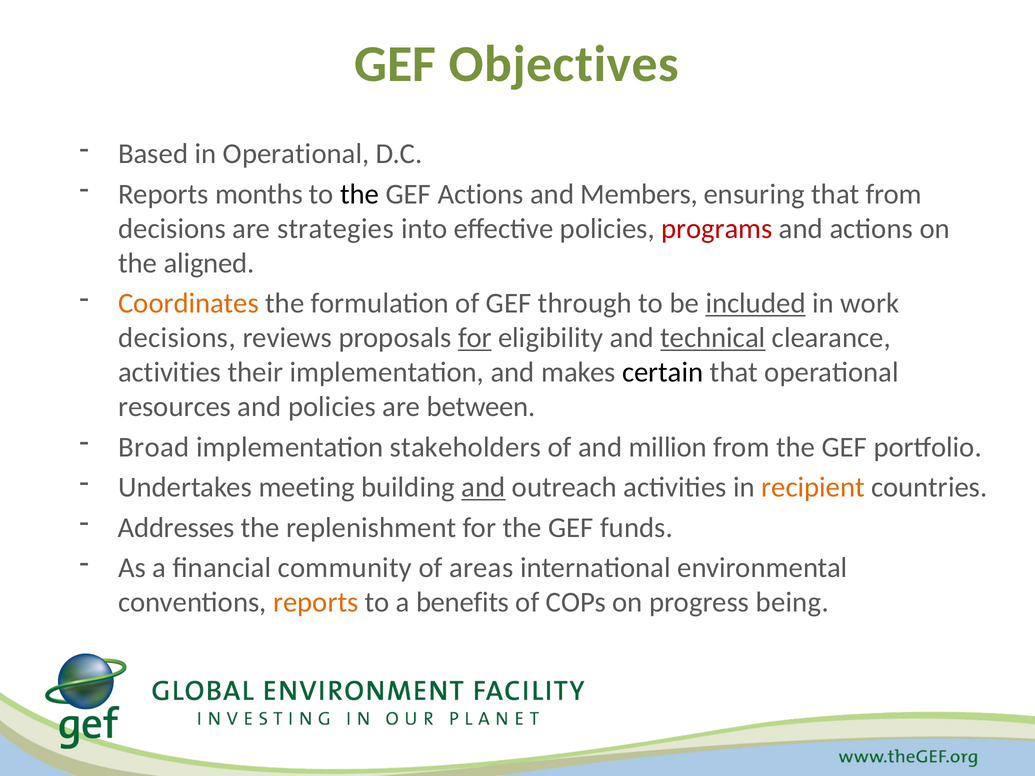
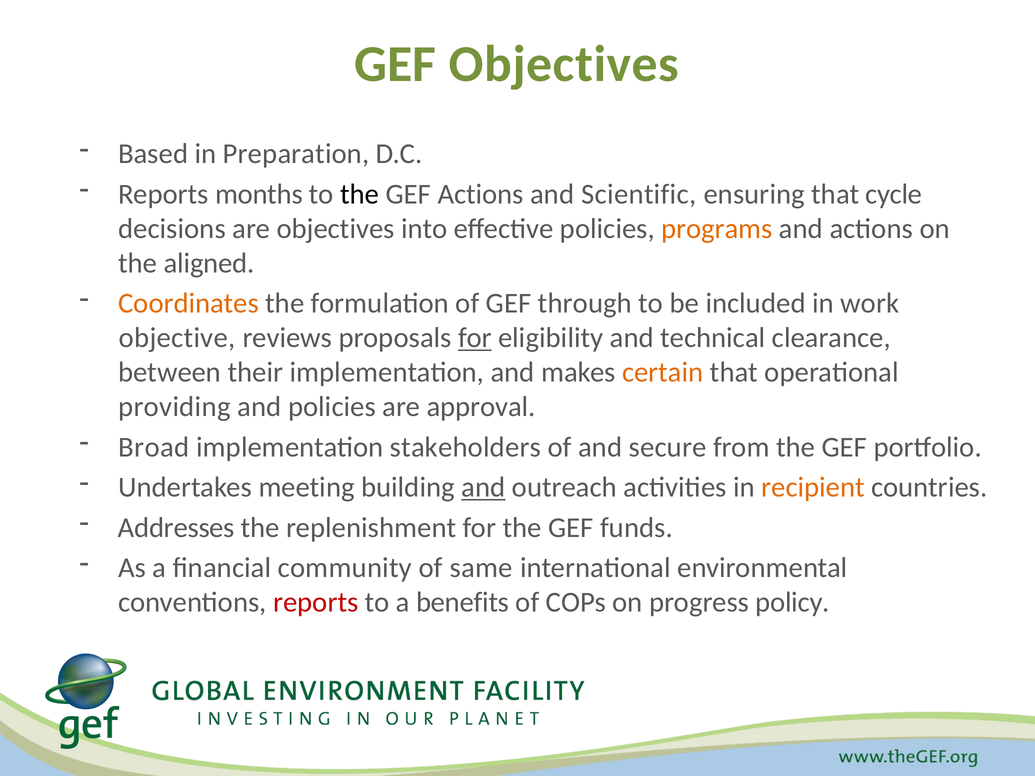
in Operational: Operational -> Preparation
Members: Members -> Scientific
that from: from -> cycle
are strategies: strategies -> objectives
programs colour: red -> orange
included underline: present -> none
decisions at (177, 338): decisions -> objective
technical underline: present -> none
activities at (170, 372): activities -> between
certain colour: black -> orange
resources: resources -> providing
between: between -> approval
million: million -> secure
areas: areas -> same
reports at (316, 602) colour: orange -> red
being: being -> policy
